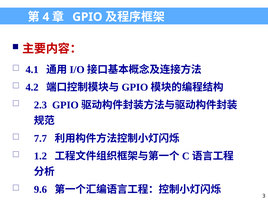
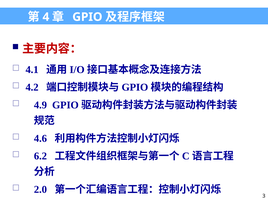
2.3: 2.3 -> 4.9
7.7: 7.7 -> 4.6
1.2: 1.2 -> 6.2
9.6: 9.6 -> 2.0
